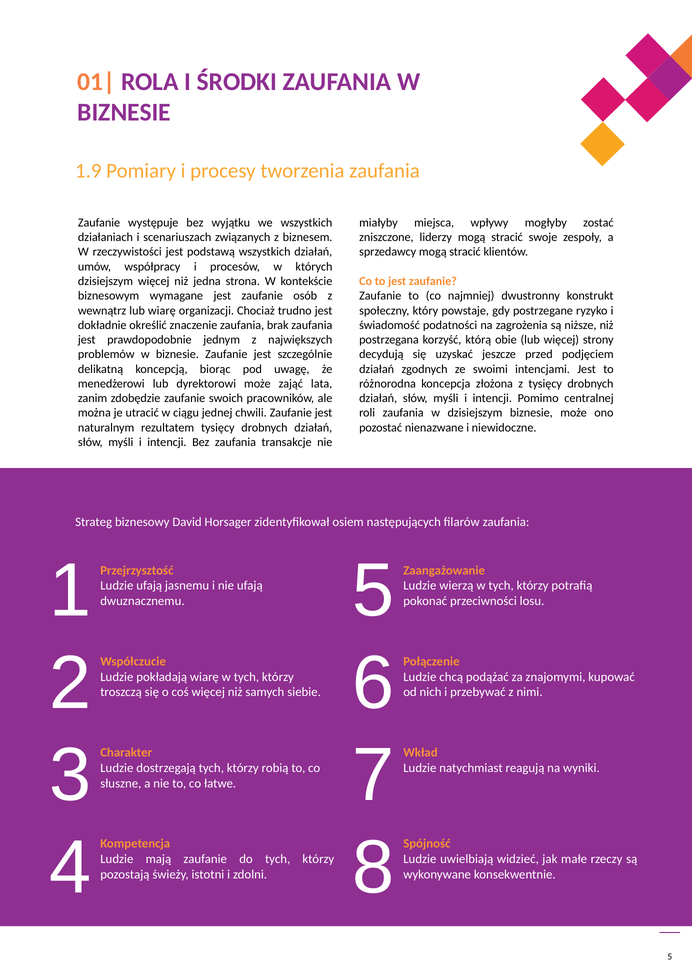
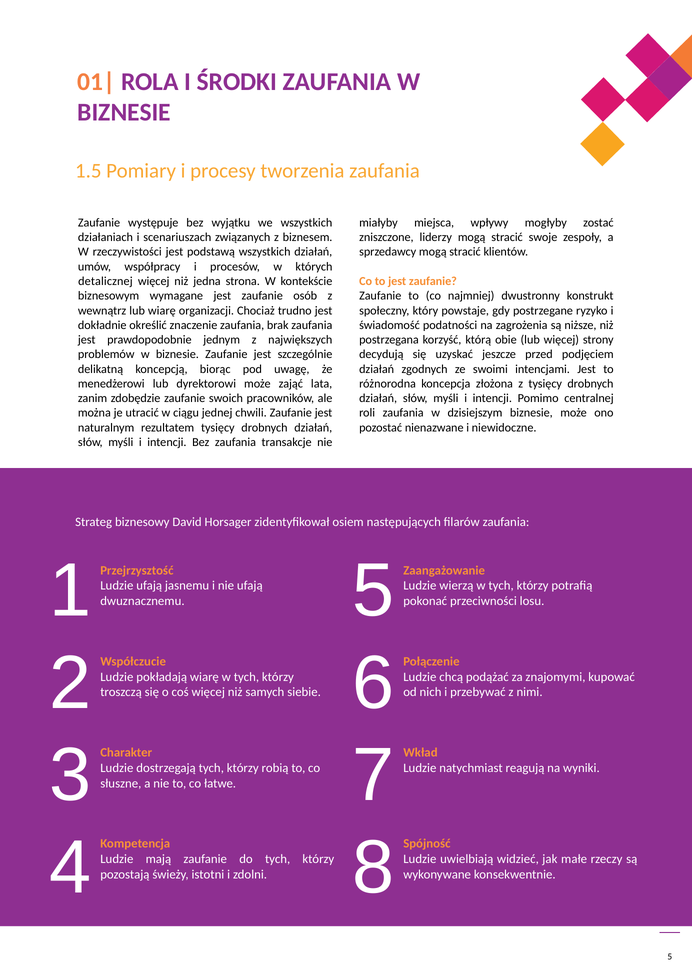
1.9: 1.9 -> 1.5
dzisiejszym at (106, 281): dzisiejszym -> detalicznej
